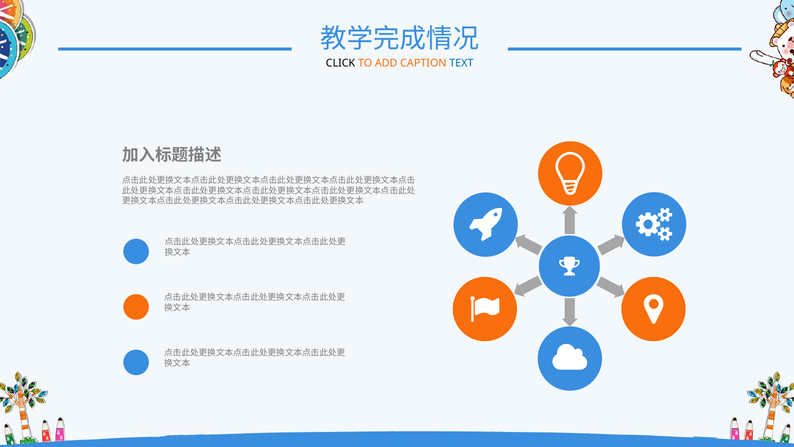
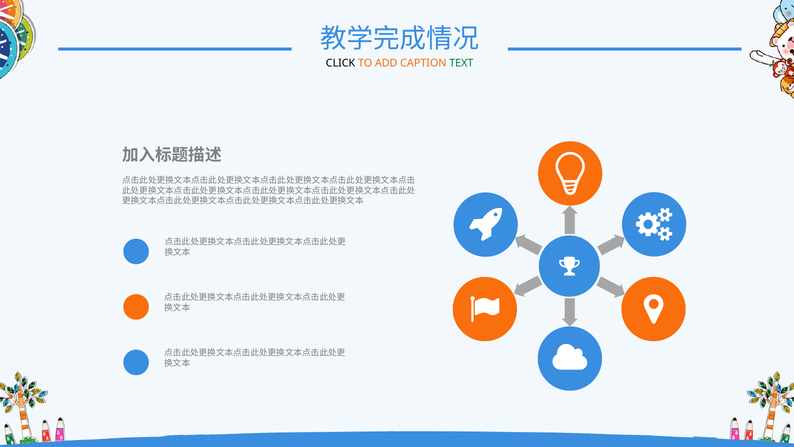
TEXT colour: blue -> green
